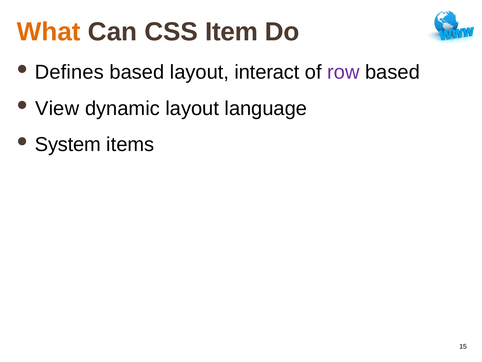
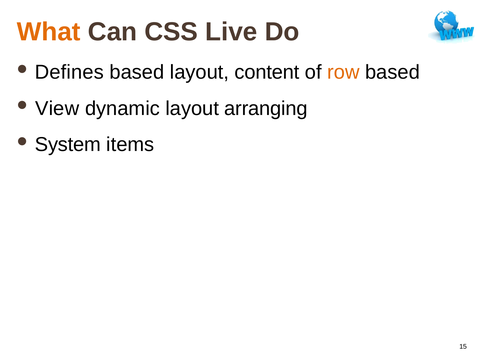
Item: Item -> Live
interact: interact -> content
row colour: purple -> orange
language: language -> arranging
